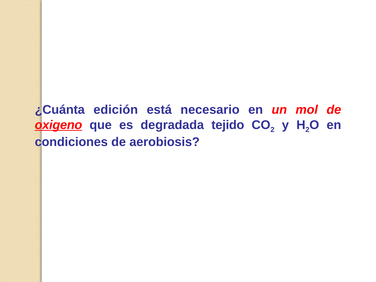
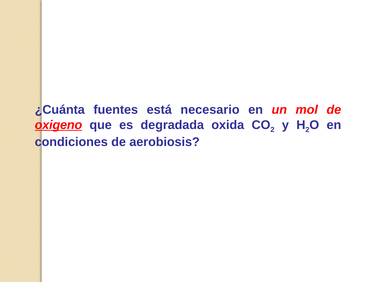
edición: edición -> fuentes
tejido: tejido -> oxida
